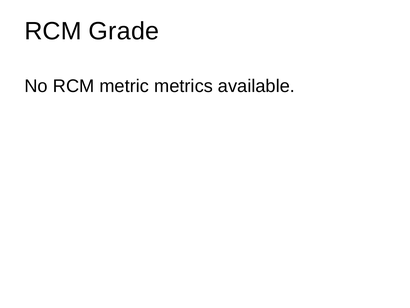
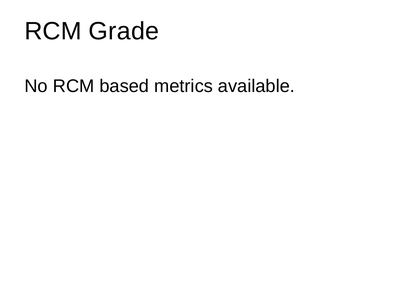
metric: metric -> based
